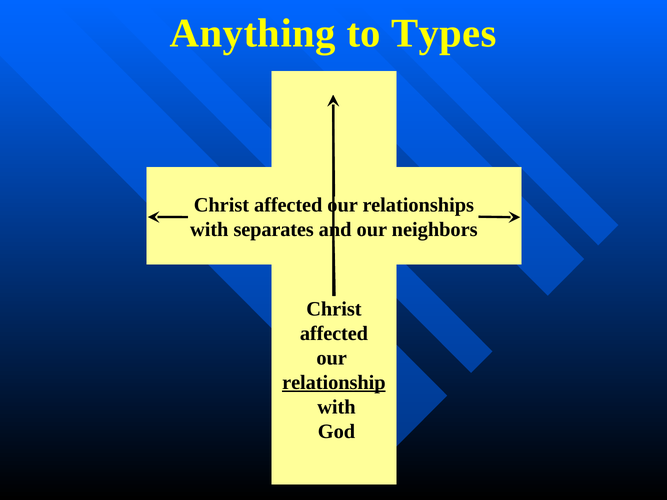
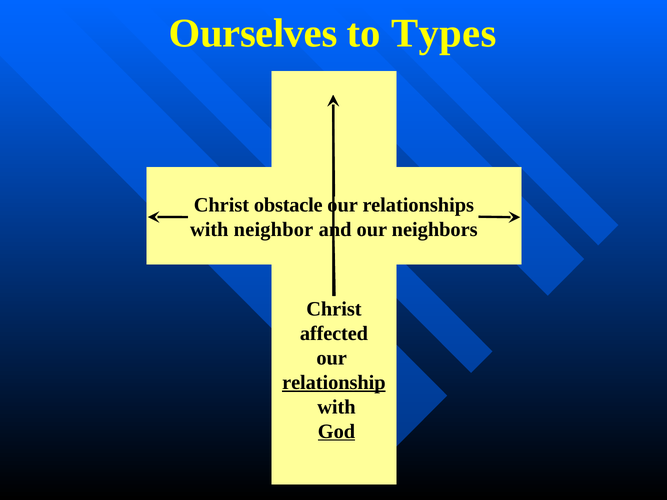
Anything: Anything -> Ourselves
affected at (288, 205): affected -> obstacle
separates: separates -> neighbor
God underline: none -> present
